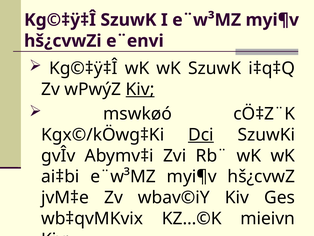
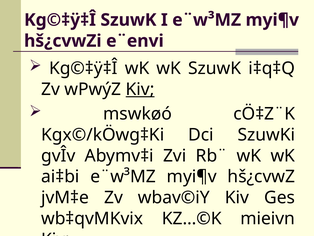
Dci underline: present -> none
